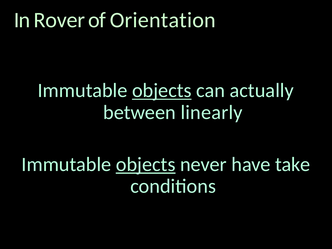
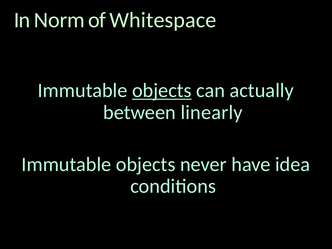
Rover: Rover -> Norm
Orientation: Orientation -> Whitespace
objects at (146, 164) underline: present -> none
take: take -> idea
